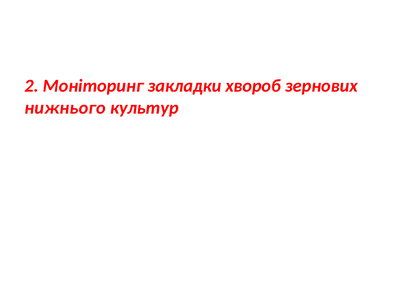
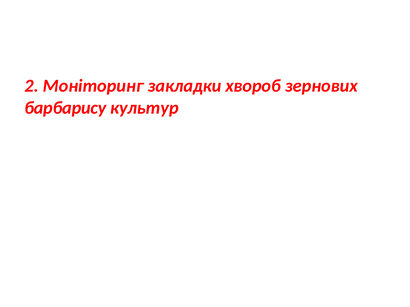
нижнього: нижнього -> барбарису
